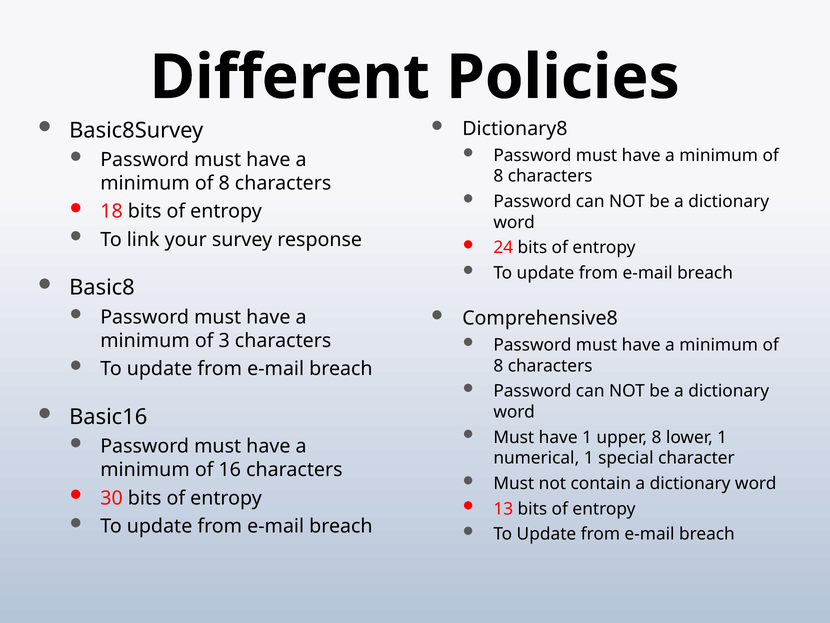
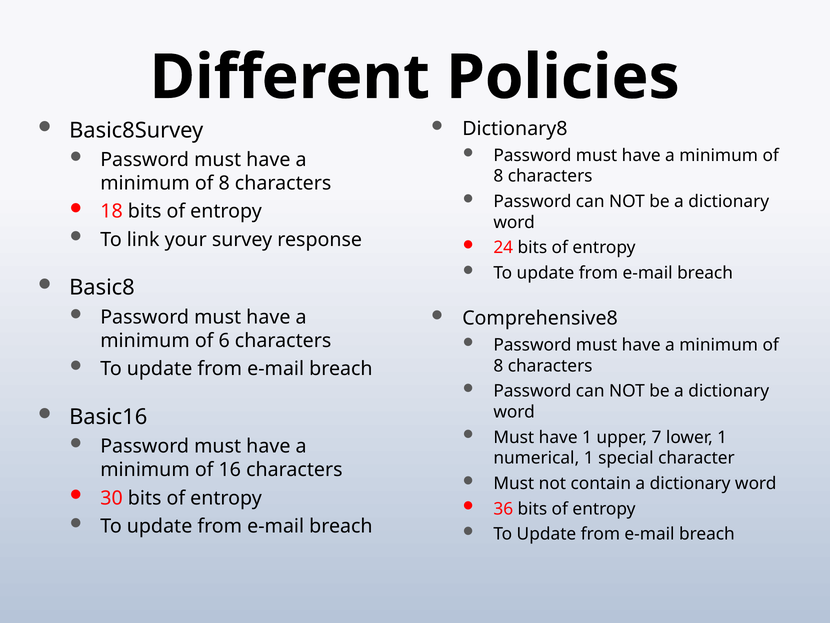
3: 3 -> 6
upper 8: 8 -> 7
13: 13 -> 36
